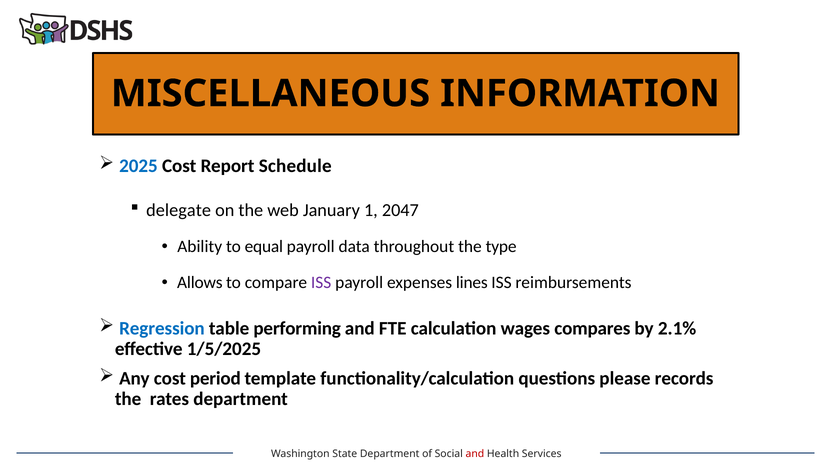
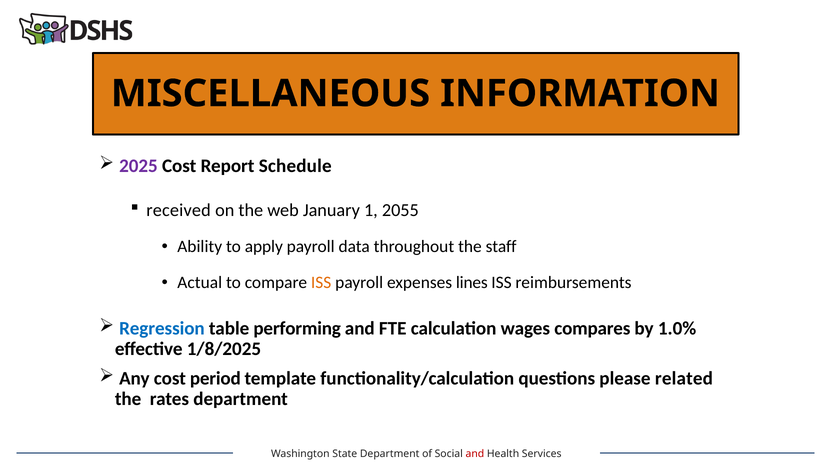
2025 colour: blue -> purple
delegate: delegate -> received
2047: 2047 -> 2055
equal: equal -> apply
type: type -> staff
Allows: Allows -> Actual
ISS at (321, 282) colour: purple -> orange
2.1%: 2.1% -> 1.0%
1/5/2025: 1/5/2025 -> 1/8/2025
records: records -> related
